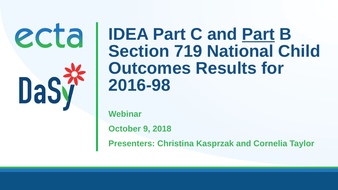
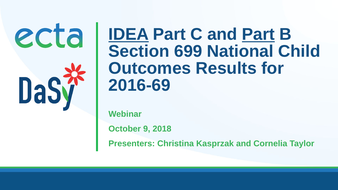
IDEA underline: none -> present
719: 719 -> 699
2016-98: 2016-98 -> 2016-69
